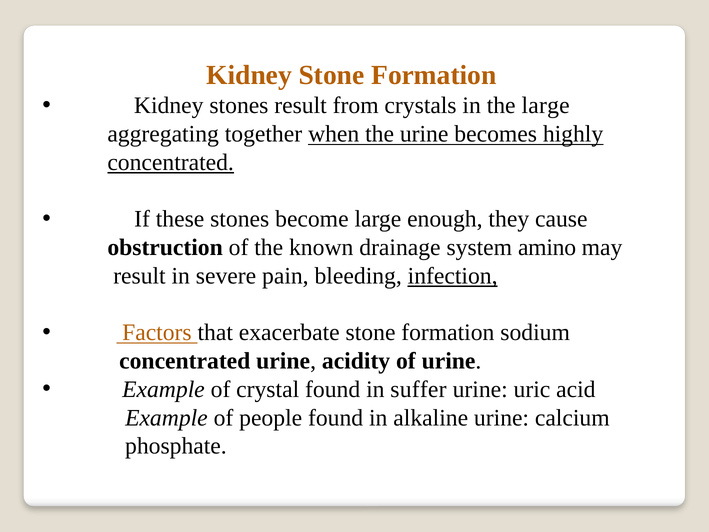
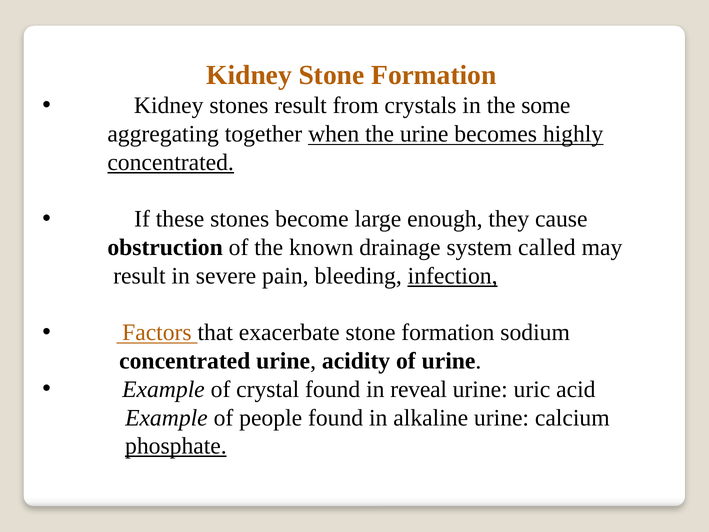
the large: large -> some
amino: amino -> called
suffer: suffer -> reveal
phosphate underline: none -> present
